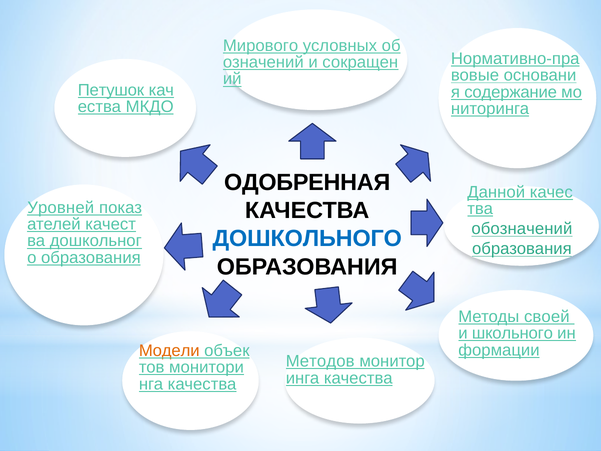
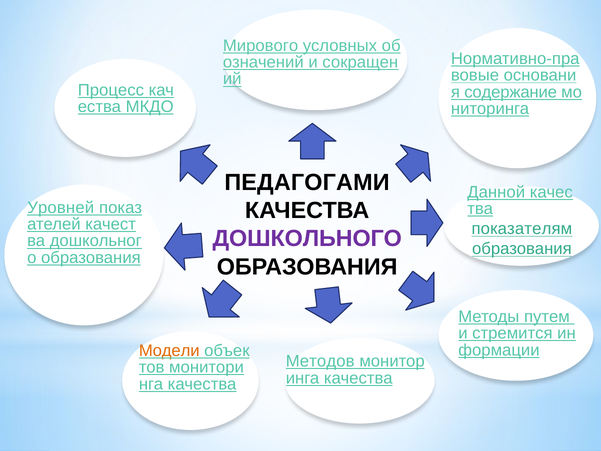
Петушок: Петушок -> Процесс
ОДОБРЕННАЯ: ОДОБРЕННАЯ -> ПЕДАГОГАМИ
обозначений: обозначений -> показателям
ДОШКОЛЬНОГО colour: blue -> purple
своей: своей -> путем
школьного: школьного -> стремится
